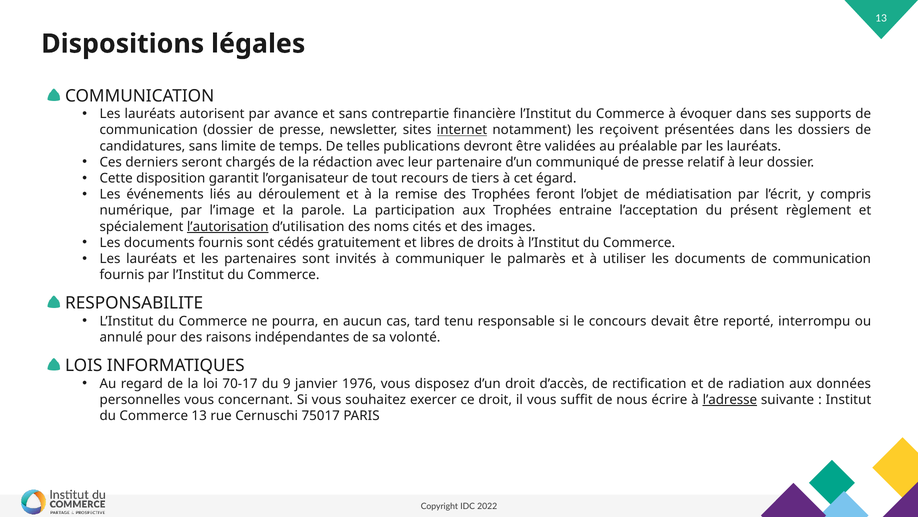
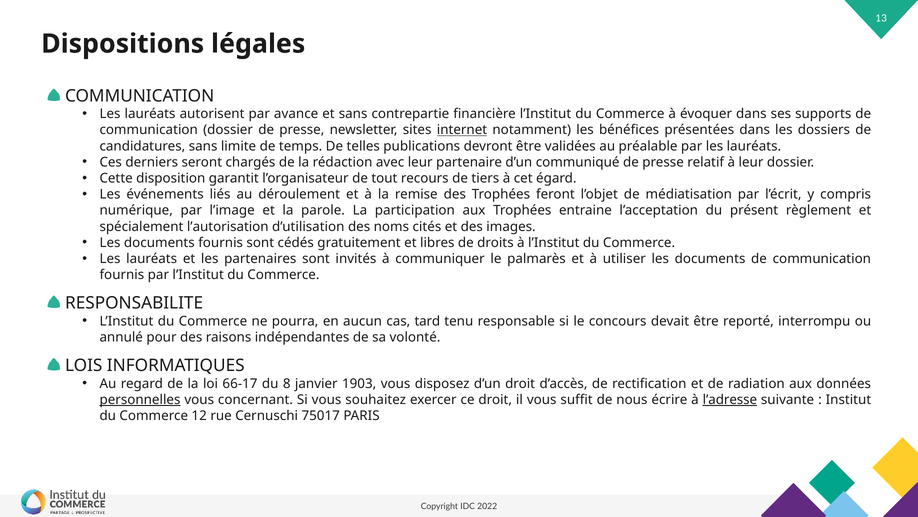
reçoivent: reçoivent -> bénéfices
l’autorisation underline: present -> none
70-17: 70-17 -> 66-17
9: 9 -> 8
1976: 1976 -> 1903
personnelles underline: none -> present
Commerce 13: 13 -> 12
